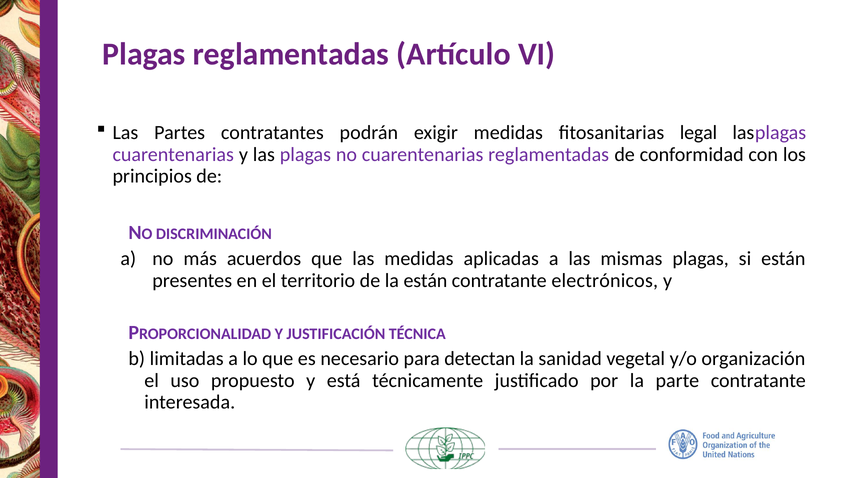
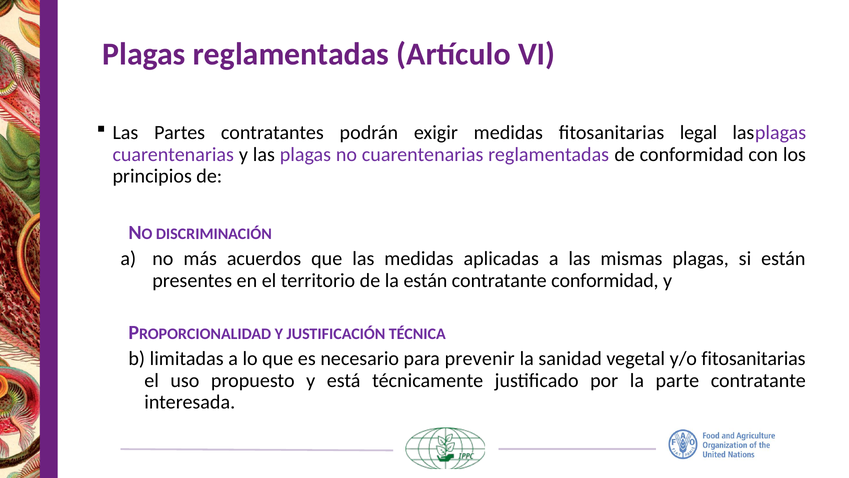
contratante electrónicos: electrónicos -> conformidad
detectan: detectan -> prevenir
y/o organización: organización -> fitosanitarias
